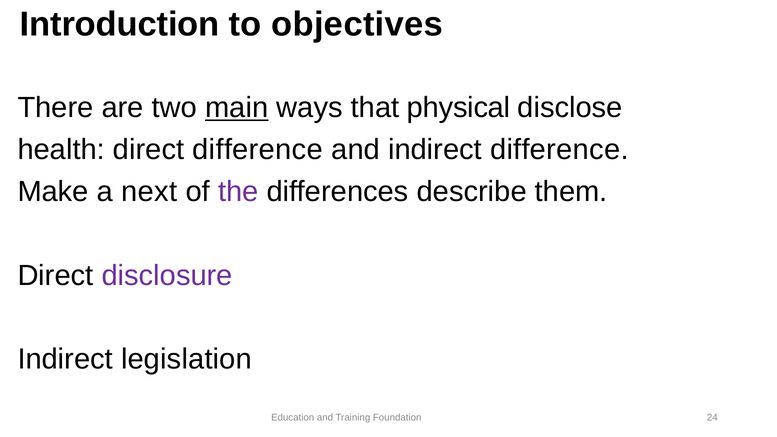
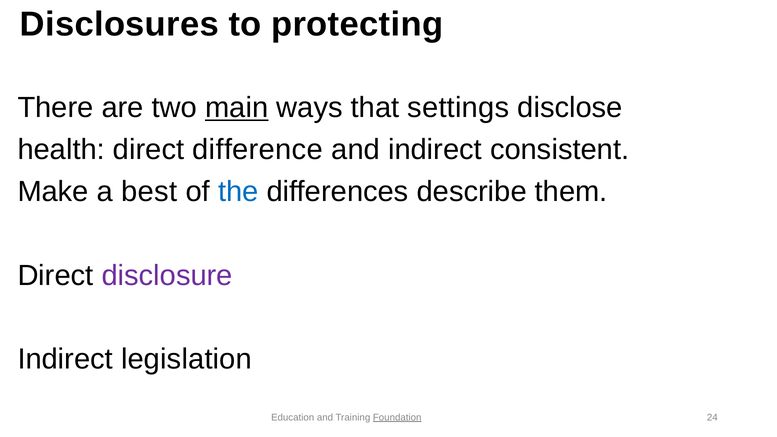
Introduction: Introduction -> Disclosures
objectives: objectives -> protecting
physical: physical -> settings
indirect difference: difference -> consistent
next: next -> best
the colour: purple -> blue
Foundation underline: none -> present
